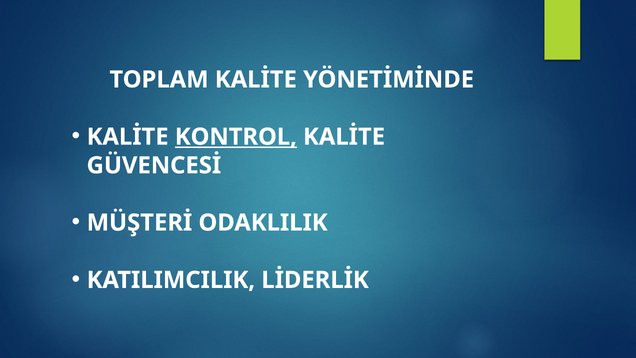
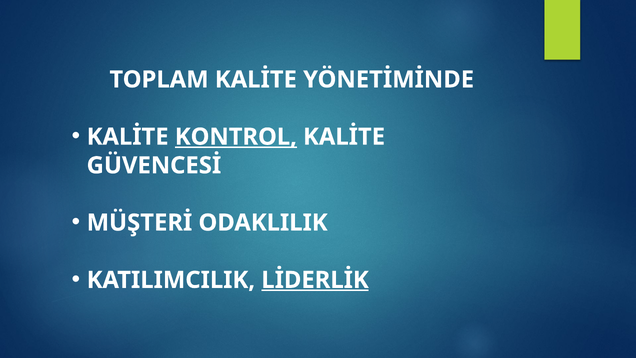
LİDERLİK underline: none -> present
